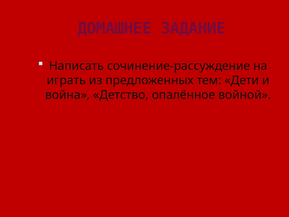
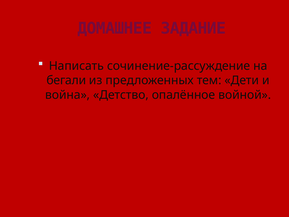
играть: играть -> бегали
